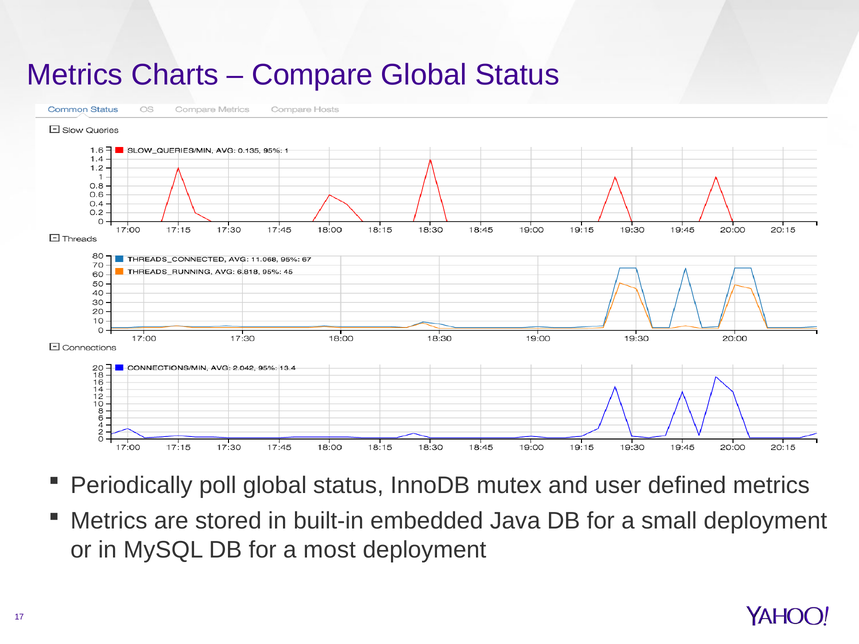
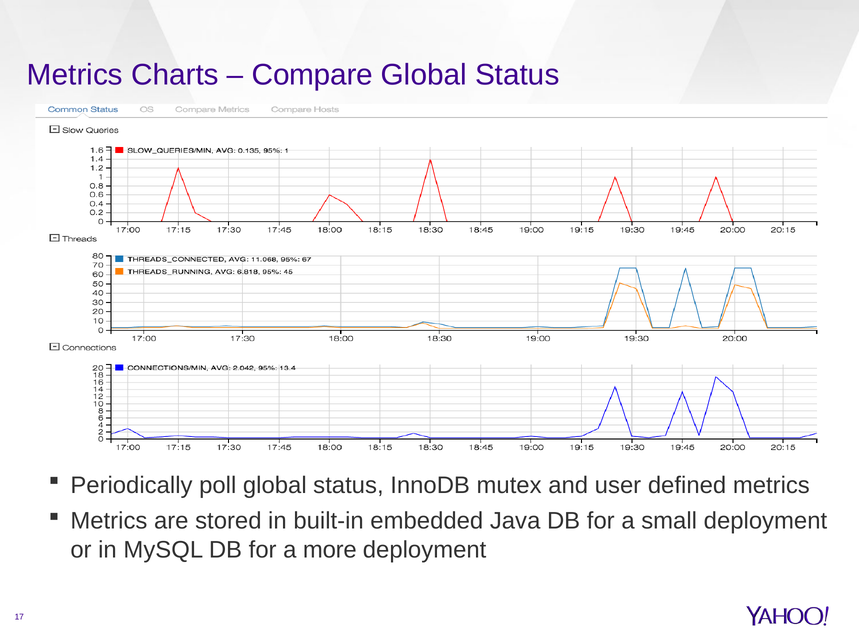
most: most -> more
